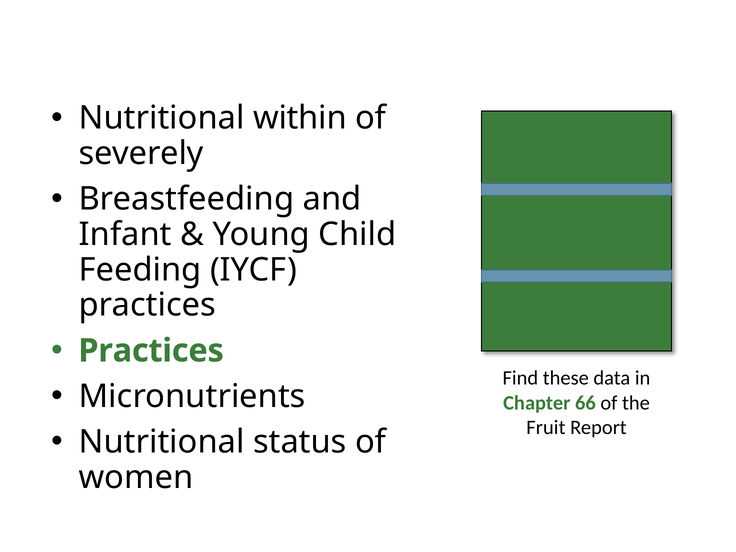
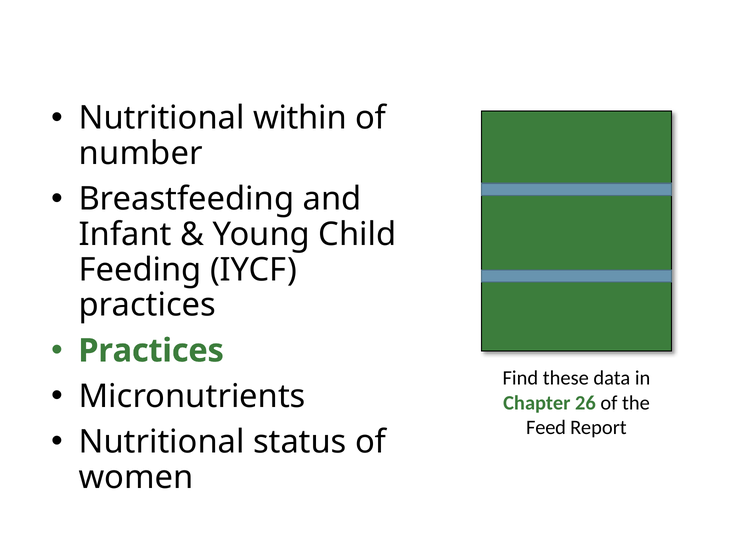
severely: severely -> number
66: 66 -> 26
Fruit: Fruit -> Feed
